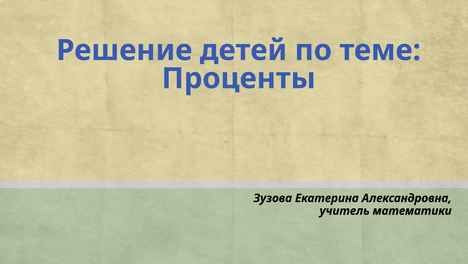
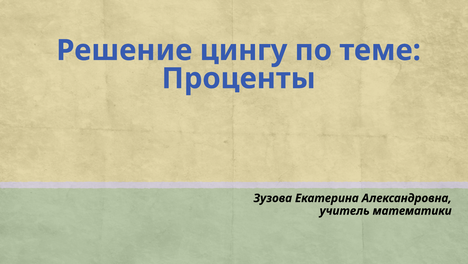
детей: детей -> цингу
